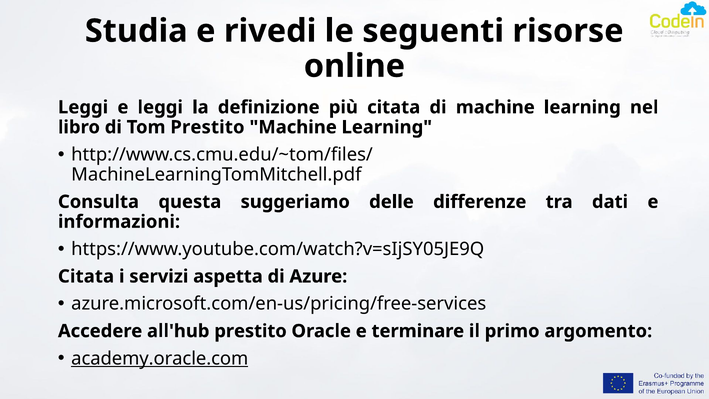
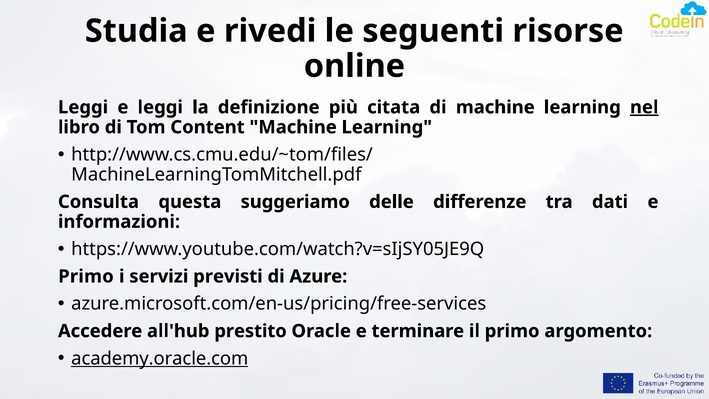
nel underline: none -> present
Tom Prestito: Prestito -> Content
Citata at (86, 276): Citata -> Primo
aspetta: aspetta -> previsti
